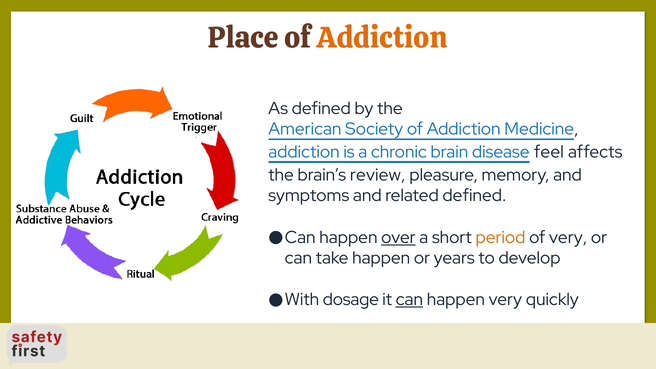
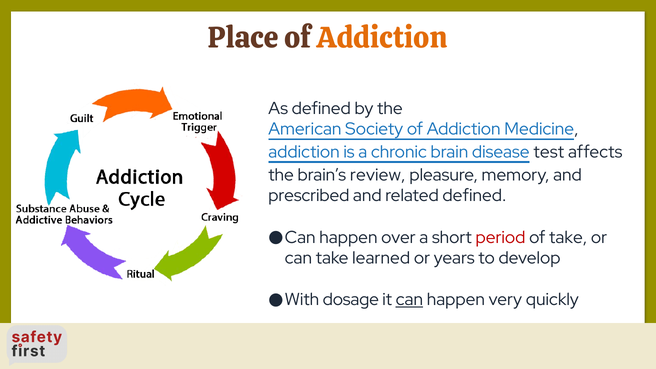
feel: feel -> test
symptoms: symptoms -> prescribed
over underline: present -> none
period colour: orange -> red
of very: very -> take
take happen: happen -> learned
